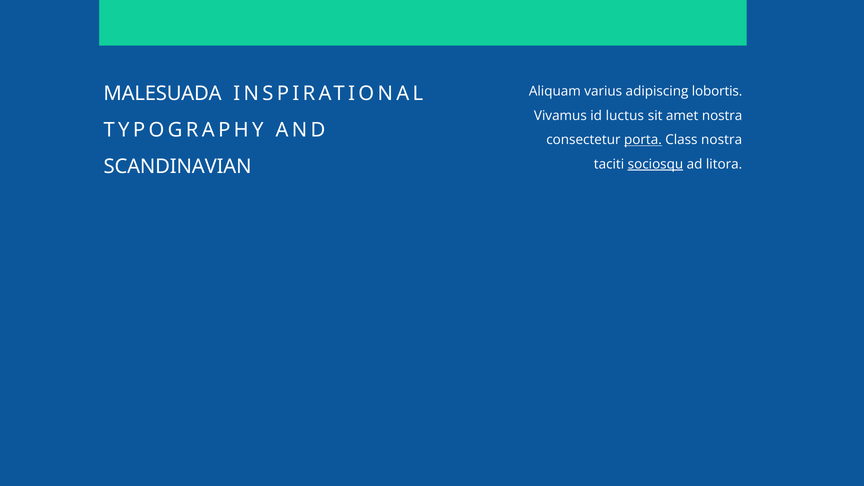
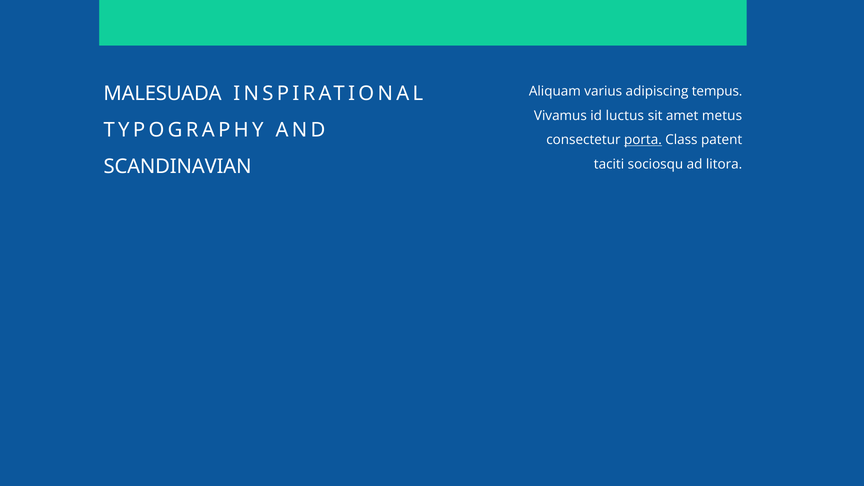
lobortis: lobortis -> tempus
amet nostra: nostra -> metus
Class nostra: nostra -> patent
sociosqu underline: present -> none
